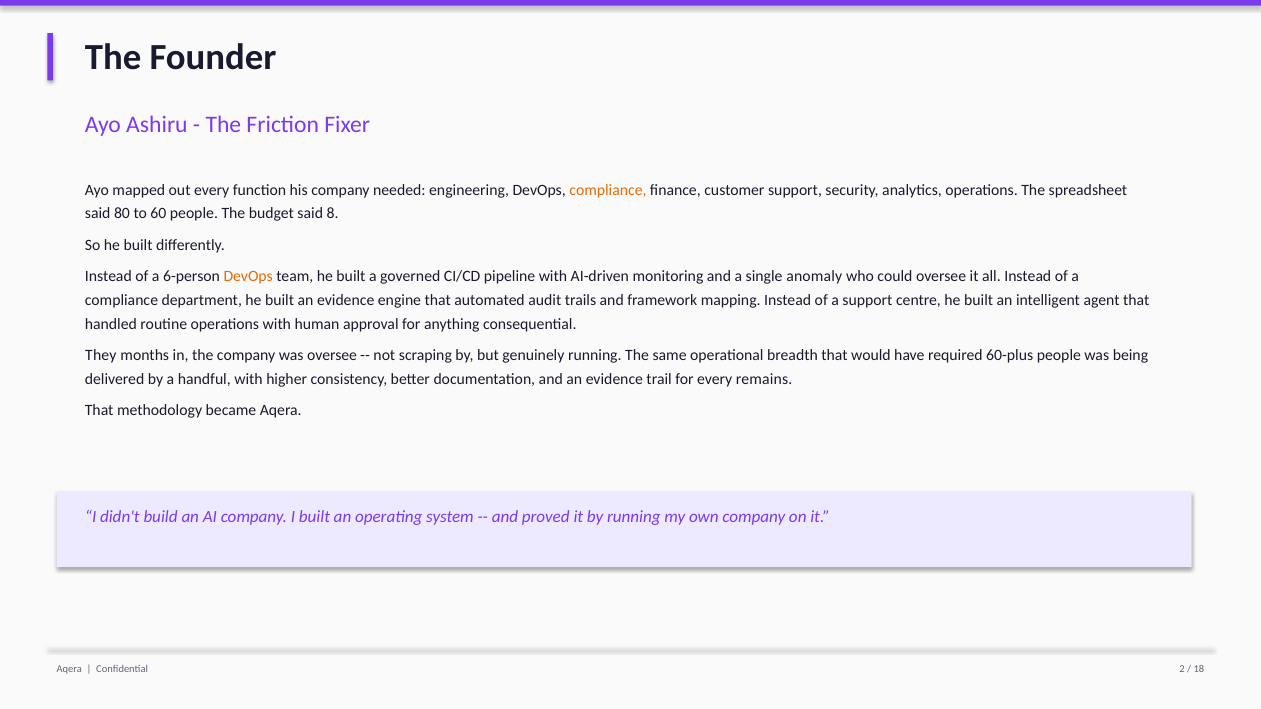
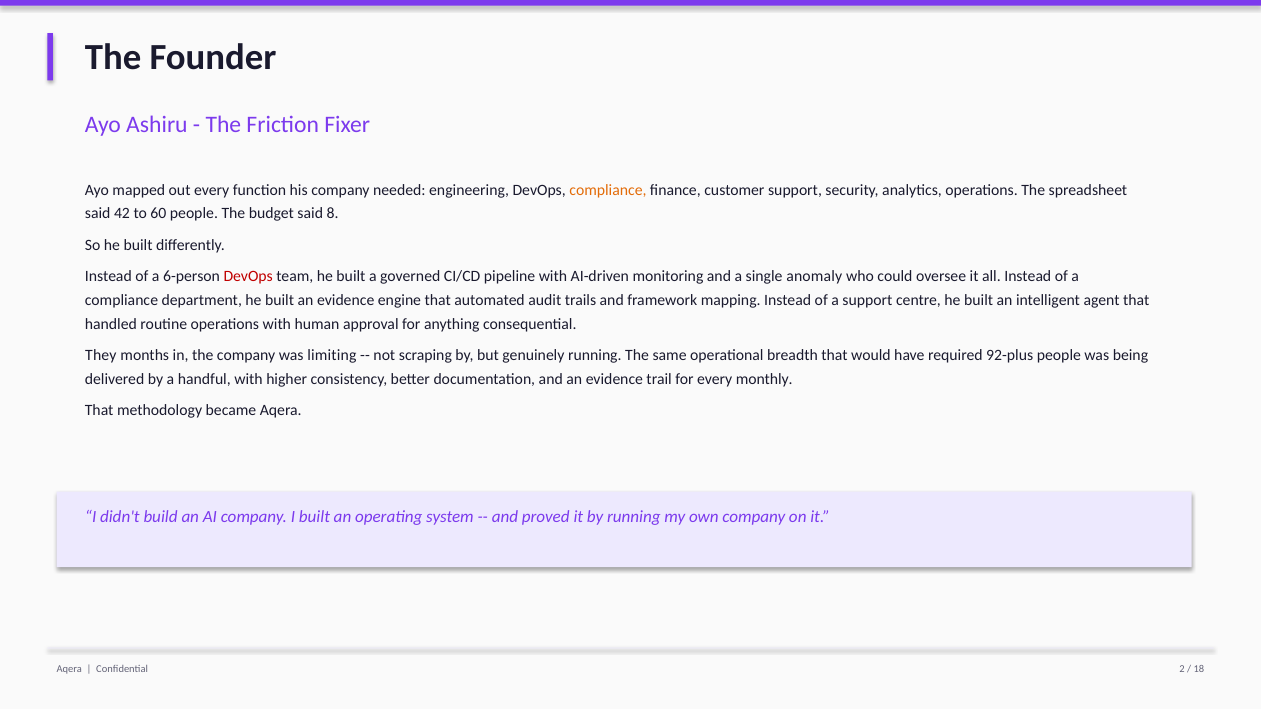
80: 80 -> 42
DevOps at (248, 277) colour: orange -> red
was oversee: oversee -> limiting
60-plus: 60-plus -> 92-plus
remains: remains -> monthly
